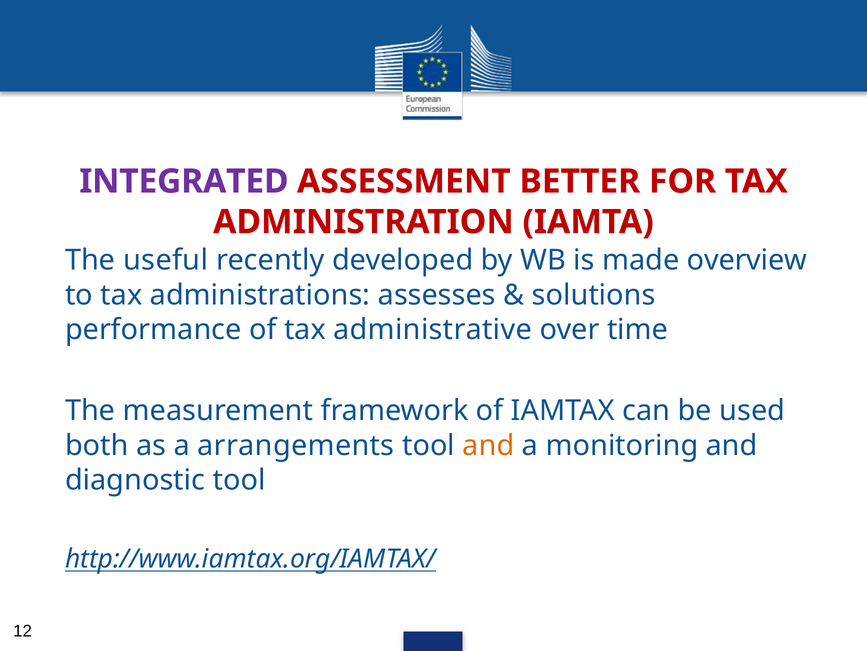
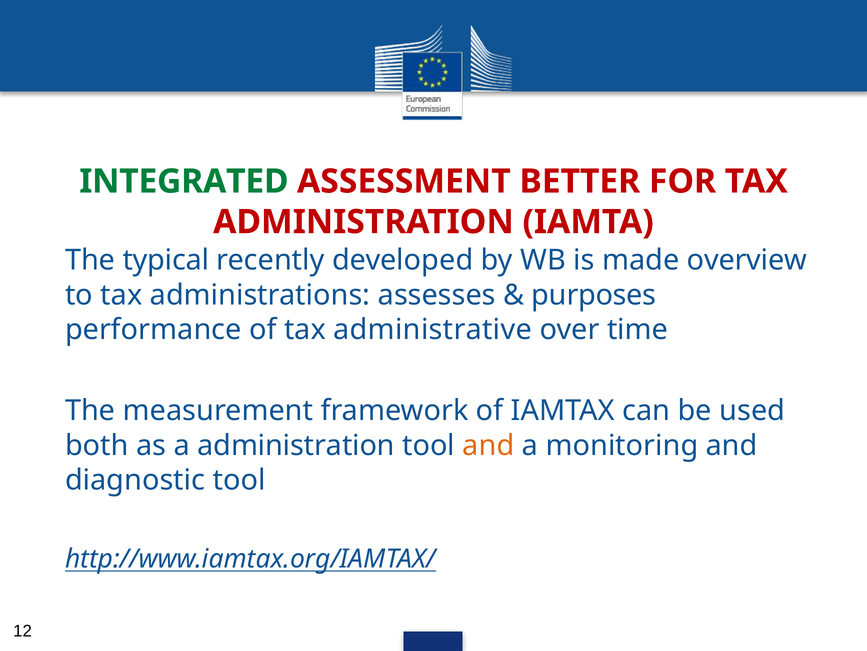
INTEGRATED colour: purple -> green
useful: useful -> typical
solutions: solutions -> purposes
a arrangements: arrangements -> administration
